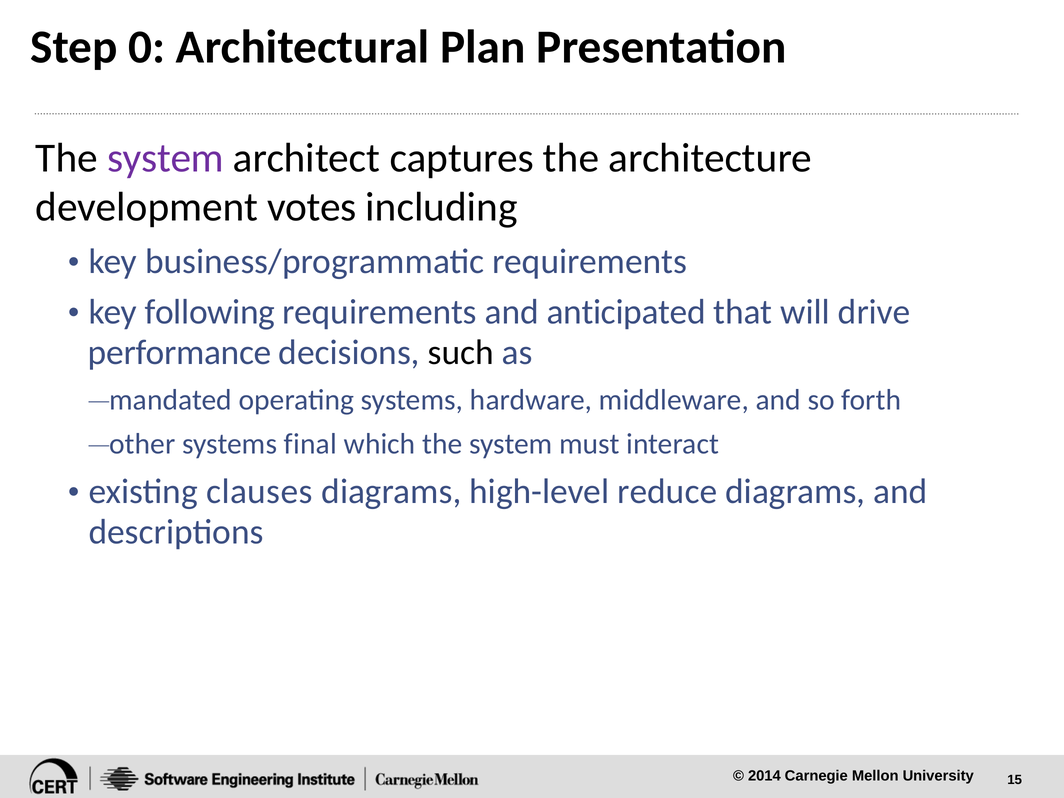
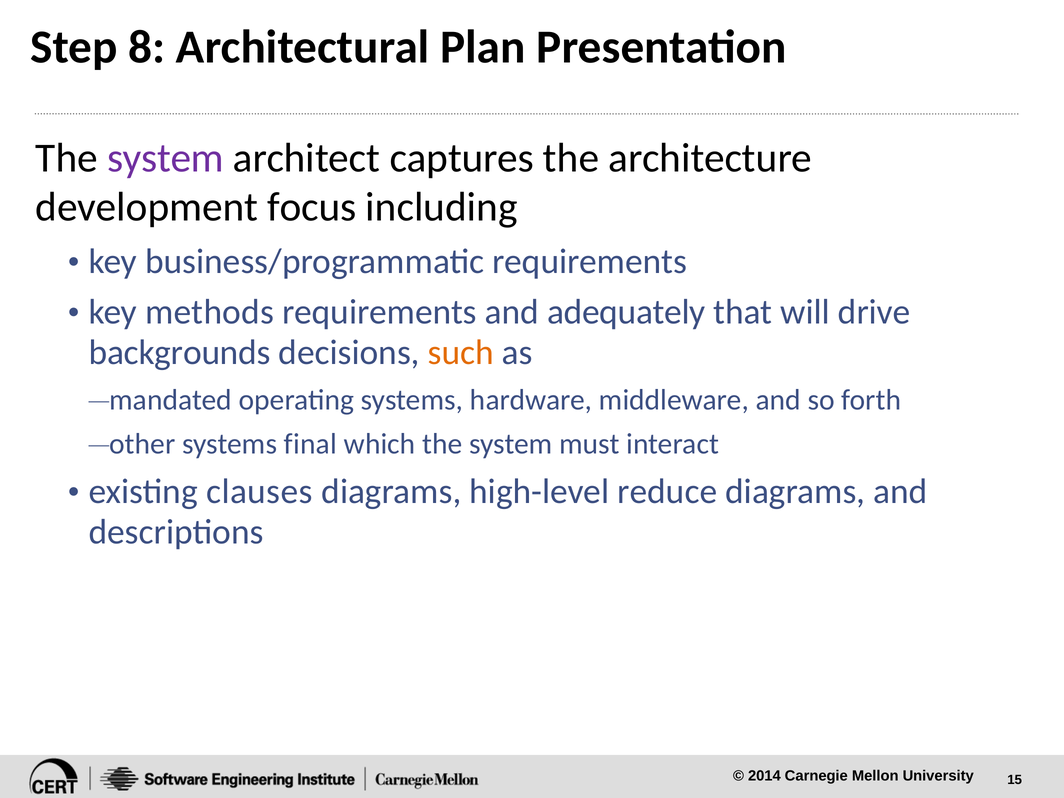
0: 0 -> 8
votes: votes -> focus
following: following -> methods
anticipated: anticipated -> adequately
performance: performance -> backgrounds
such colour: black -> orange
